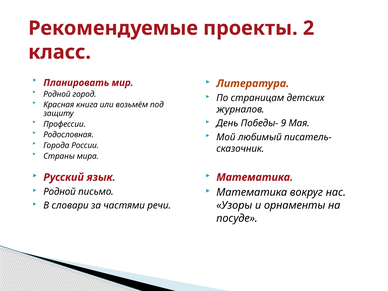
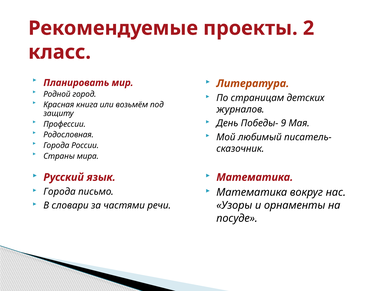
Родной at (60, 192): Родной -> Города
